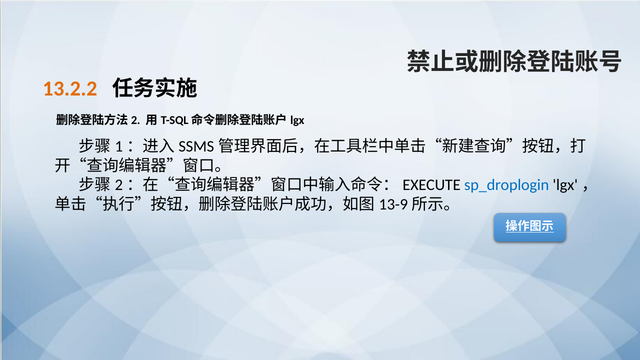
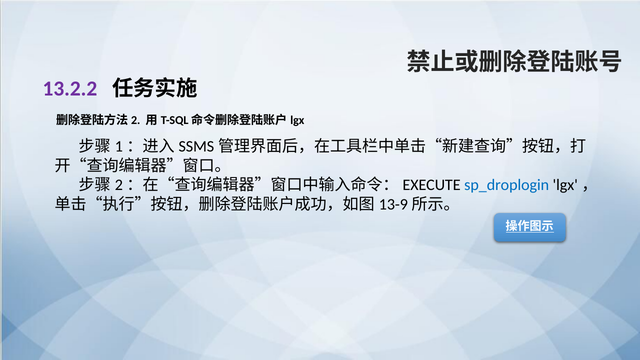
13.2.2 colour: orange -> purple
